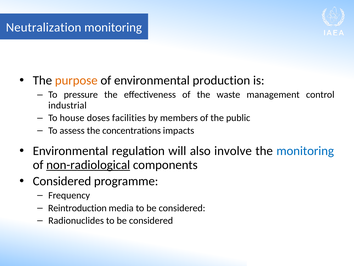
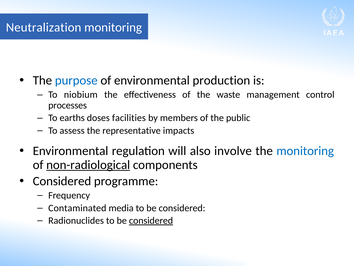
purpose colour: orange -> blue
pressure: pressure -> niobium
industrial: industrial -> processes
house: house -> earths
concentrations: concentrations -> representative
Reintroduction: Reintroduction -> Contaminated
considered at (151, 220) underline: none -> present
